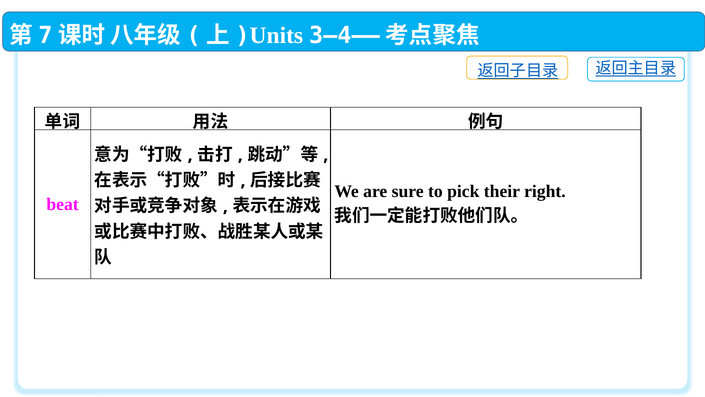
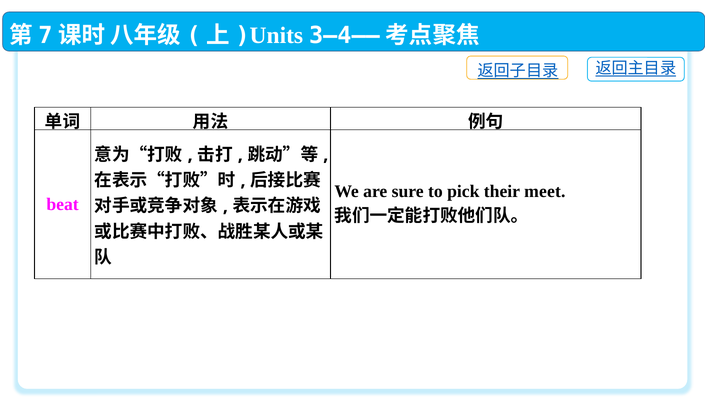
right: right -> meet
